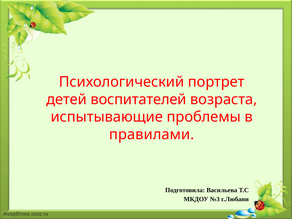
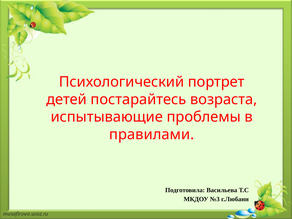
воспитателей: воспитателей -> постарайтесь
